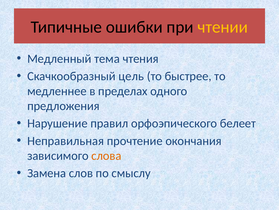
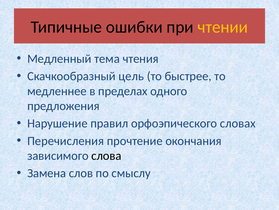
белеет: белеет -> словах
Неправильная: Неправильная -> Перечисления
слова colour: orange -> black
